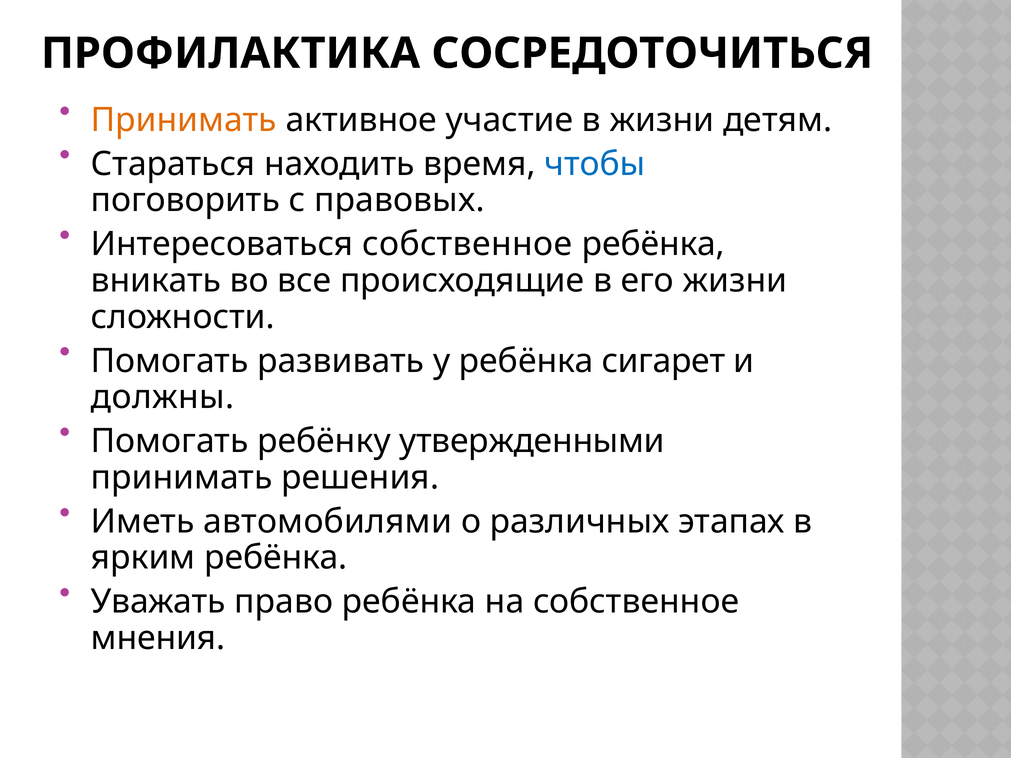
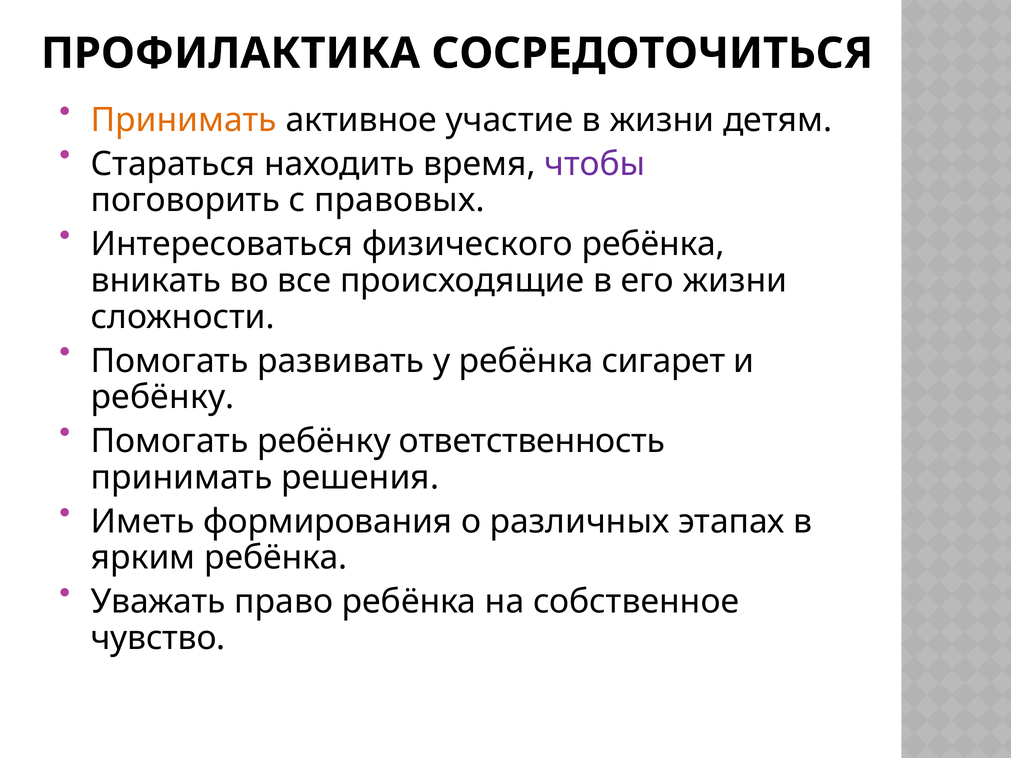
чтобы colour: blue -> purple
Интересоваться собственное: собственное -> физического
должны at (163, 397): должны -> ребёнку
утвержденными: утвержденными -> ответственность
автомобилями: автомобилями -> формирования
мнения: мнения -> чувство
